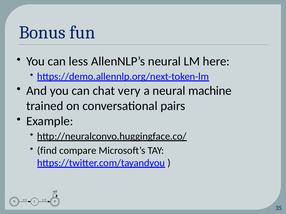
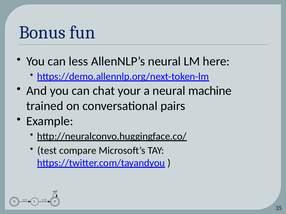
very: very -> your
find: find -> test
